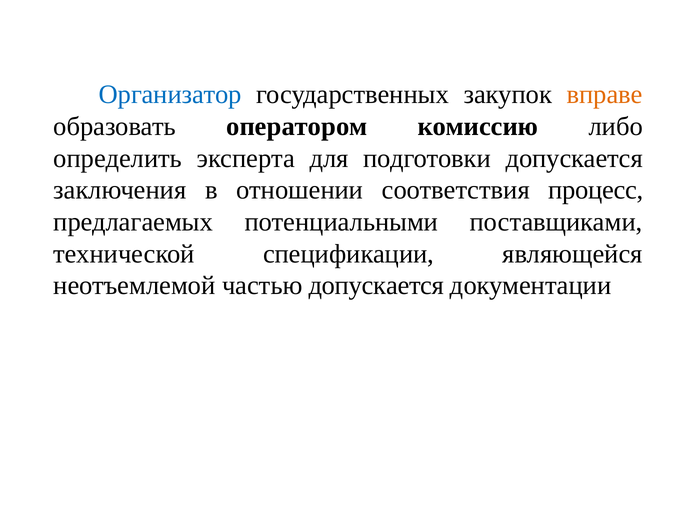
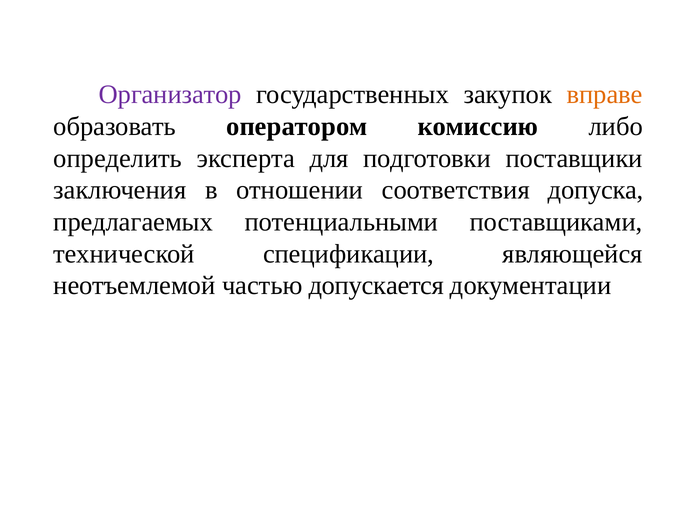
Организатор colour: blue -> purple
подготовки допускается: допускается -> поставщики
процесс: процесс -> допуска
